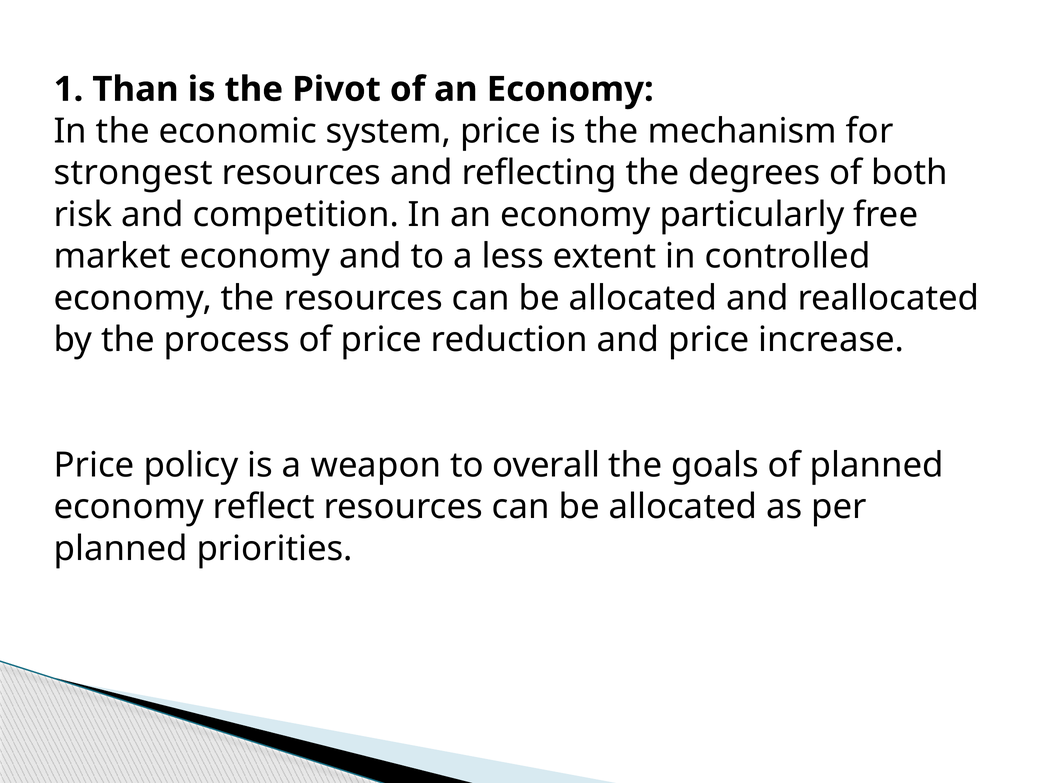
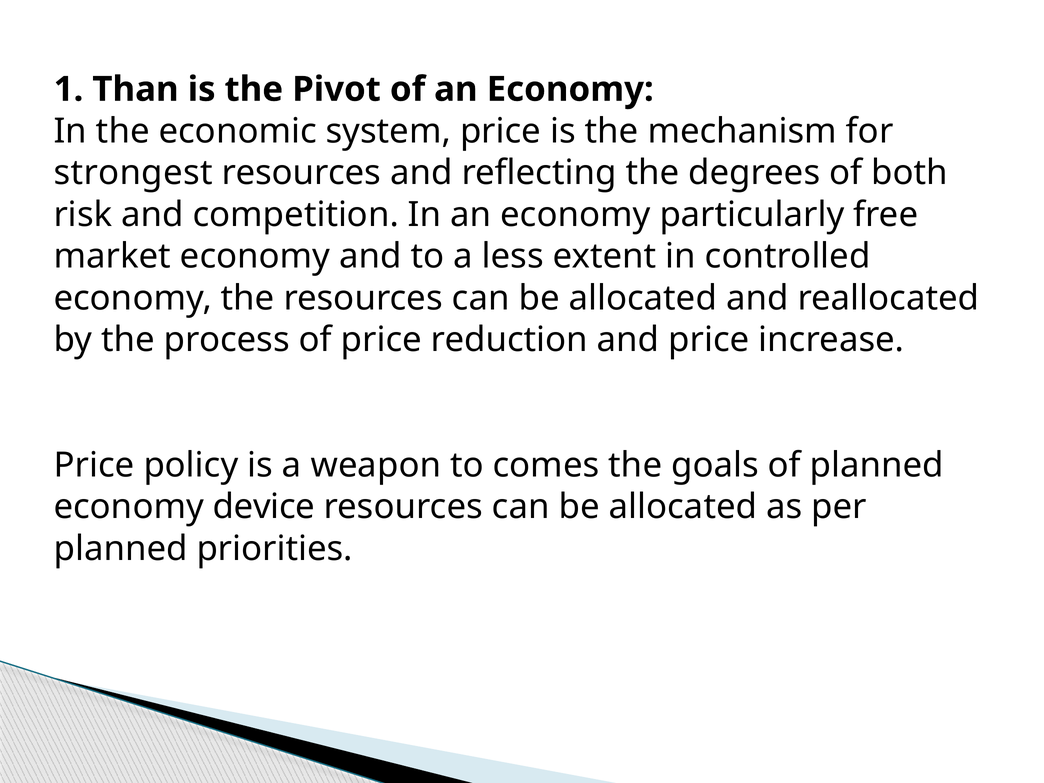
overall: overall -> comes
reflect: reflect -> device
